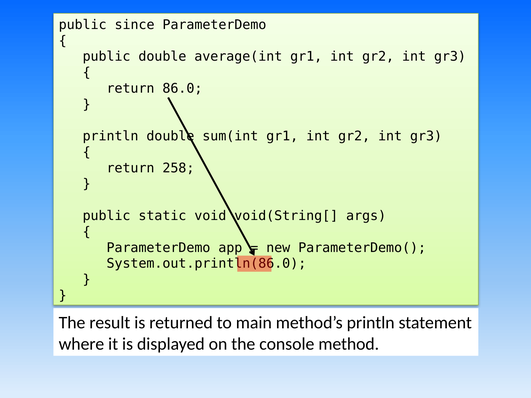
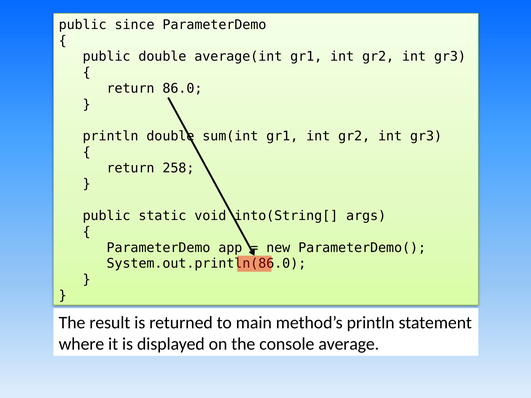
void(String[: void(String[ -> into(String[
method: method -> average
